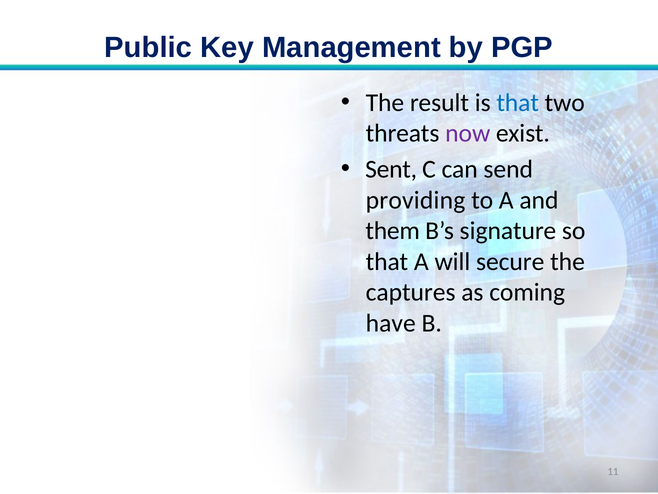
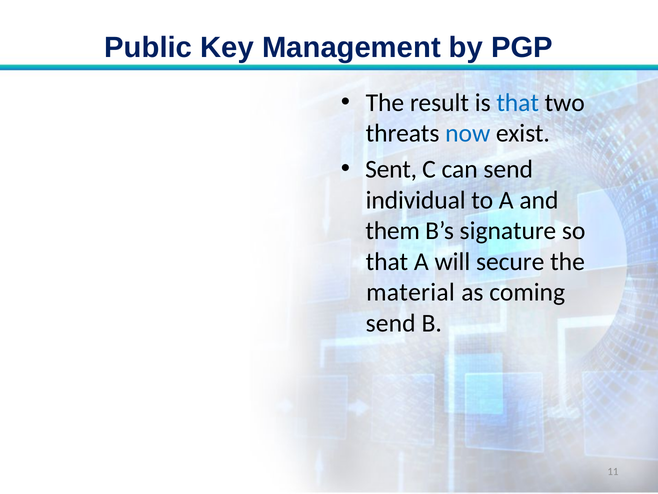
now colour: purple -> blue
providing: providing -> individual
captures: captures -> material
have at (391, 323): have -> send
